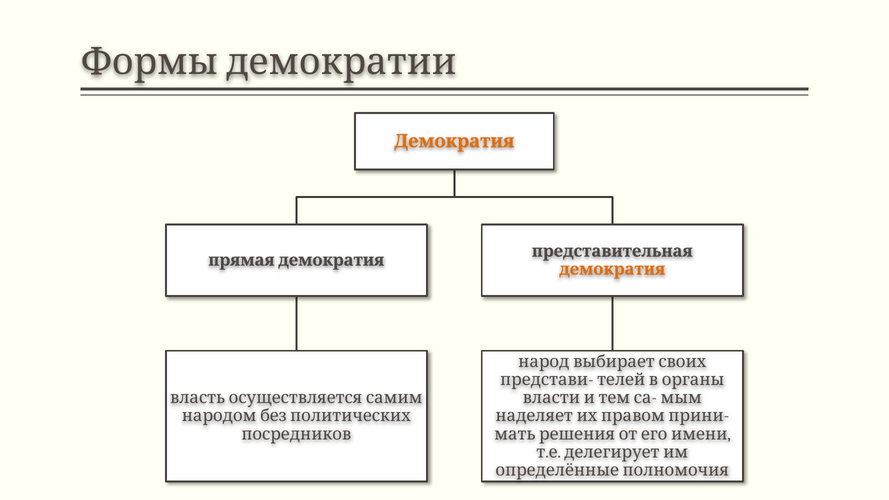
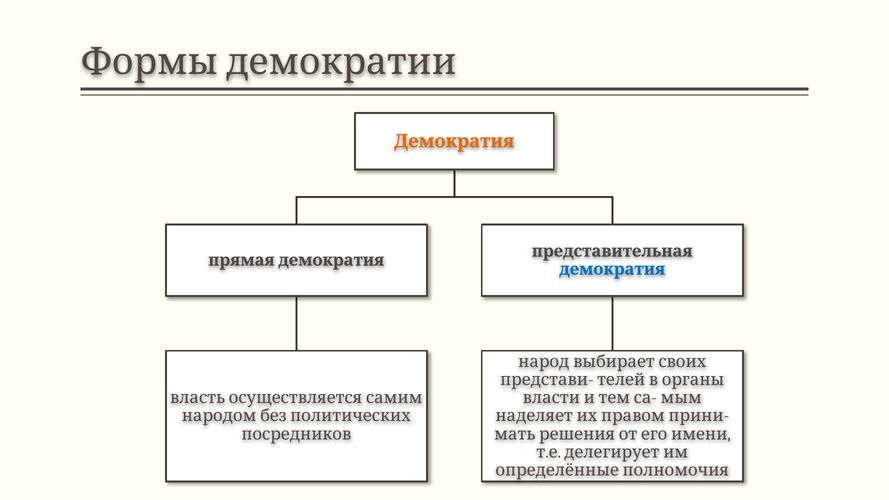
демократия at (612, 269) colour: orange -> blue
